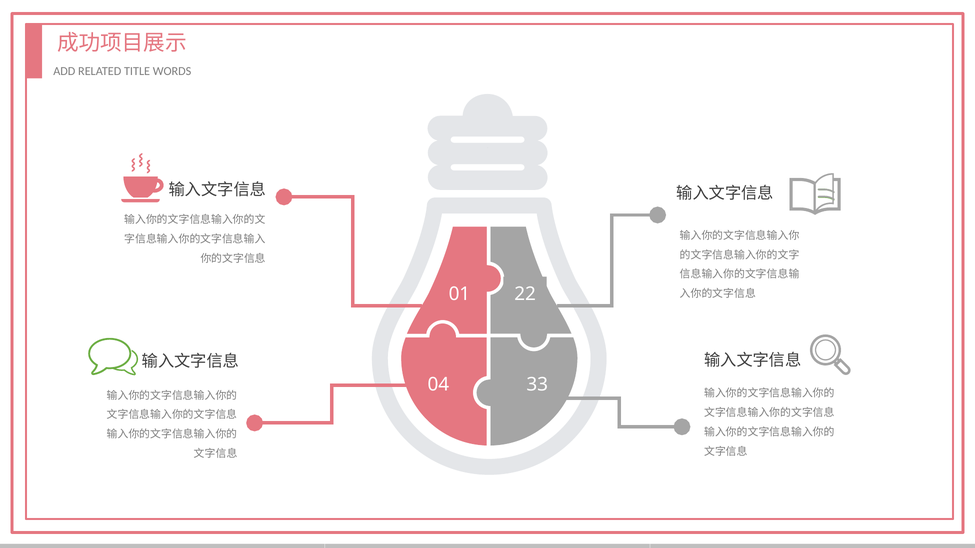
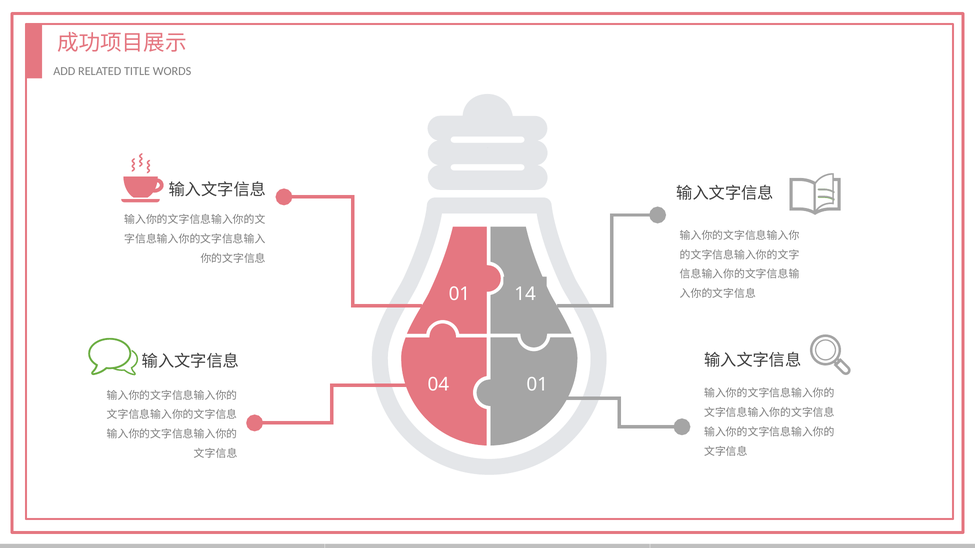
22: 22 -> 14
04 33: 33 -> 01
